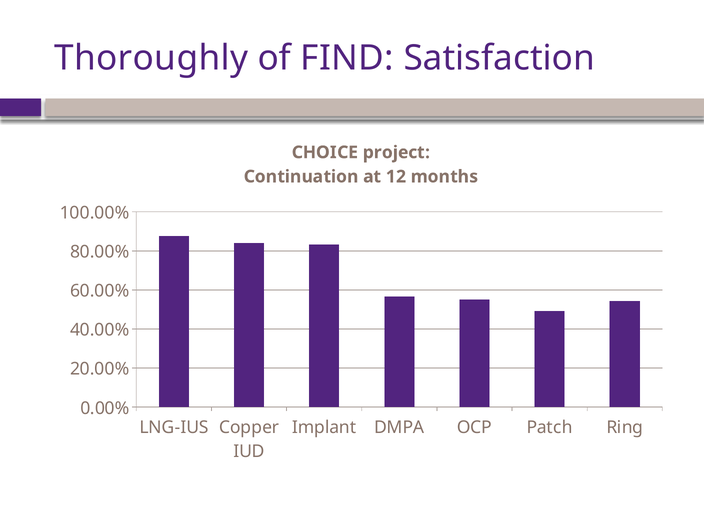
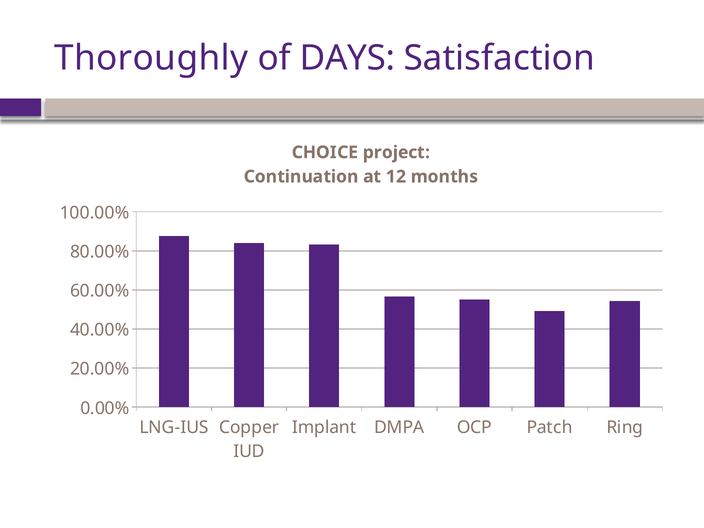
FIND: FIND -> DAYS
